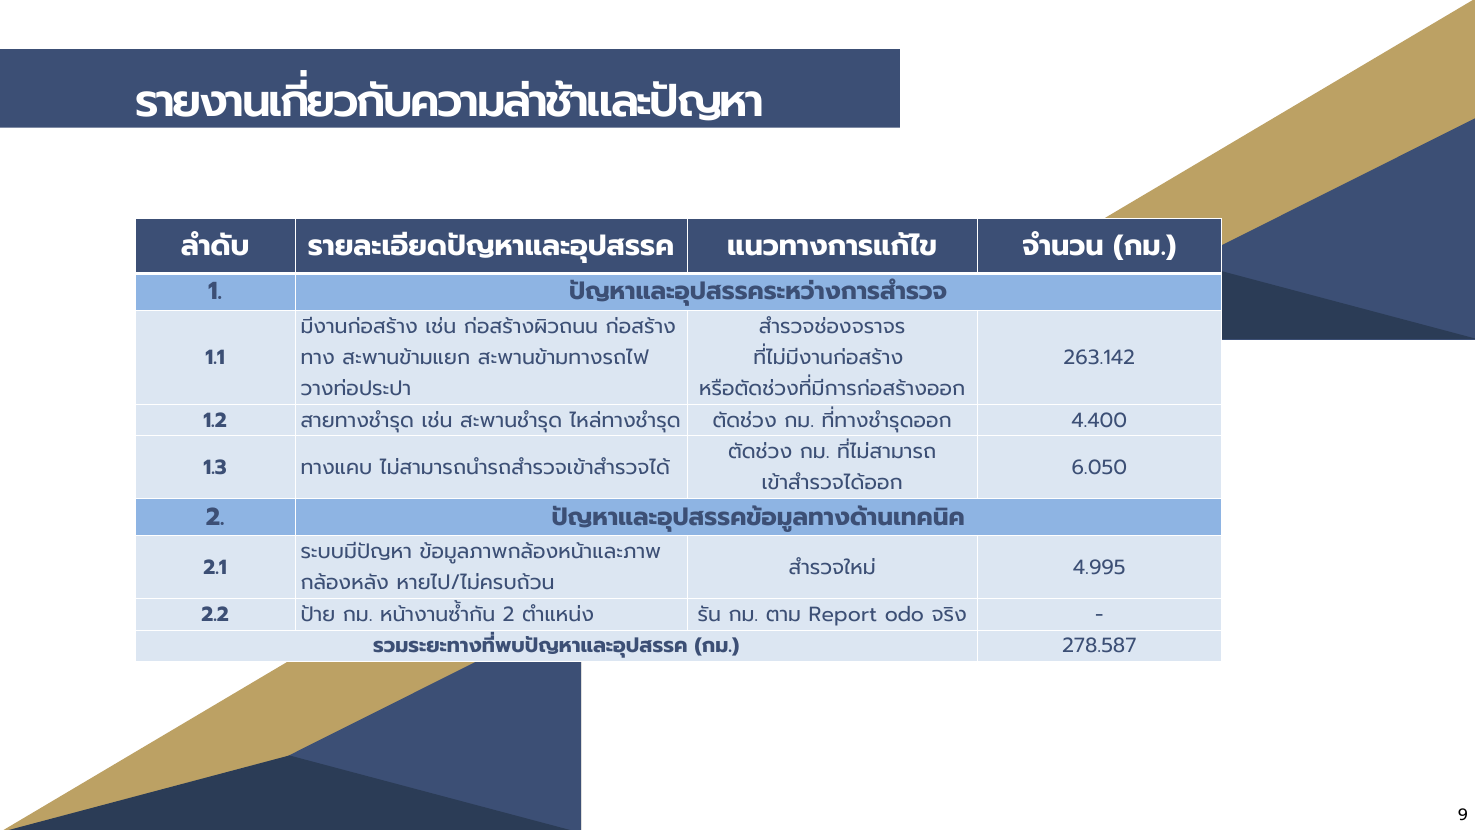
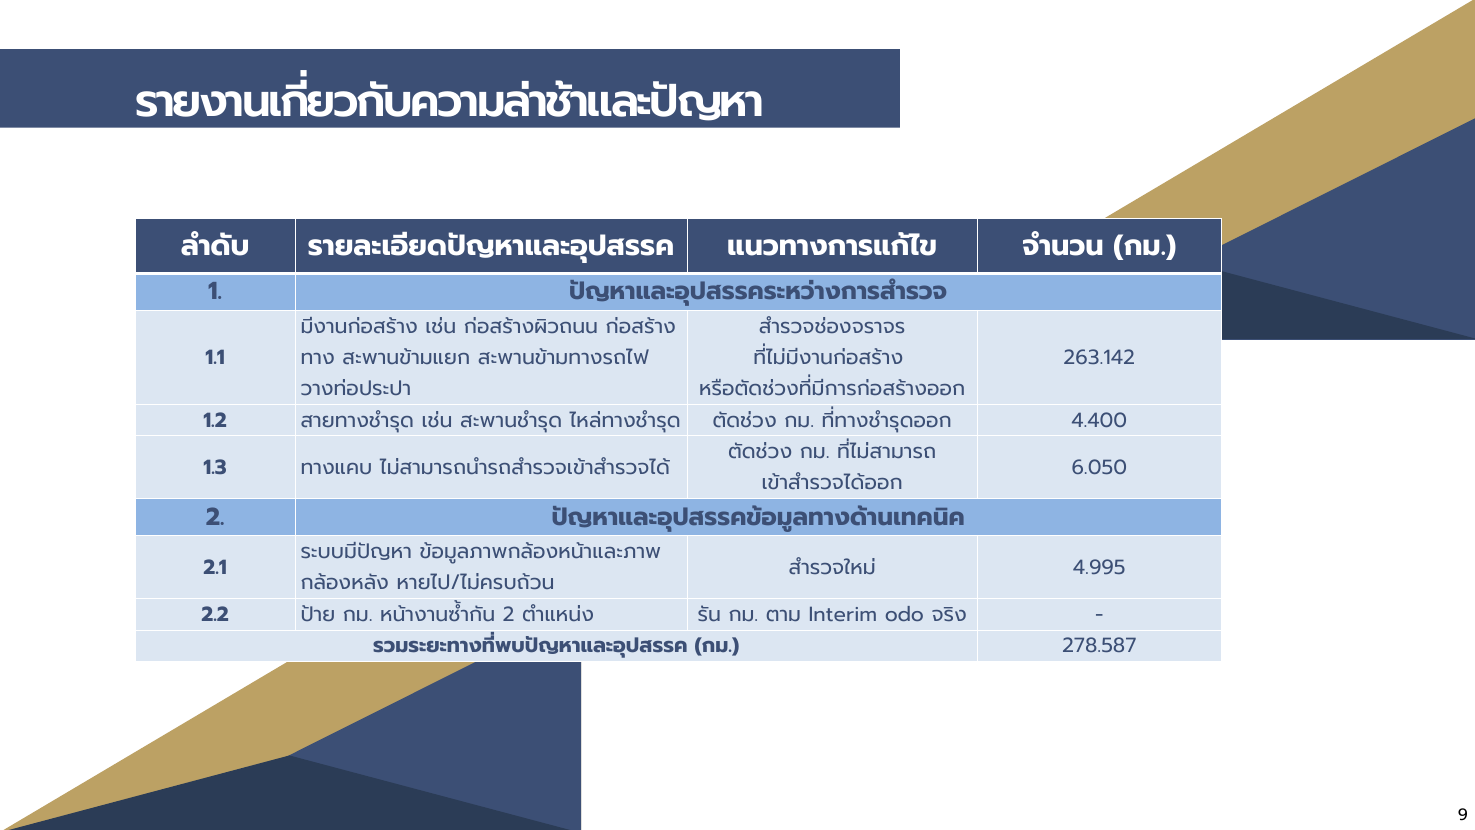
Report: Report -> Interim
